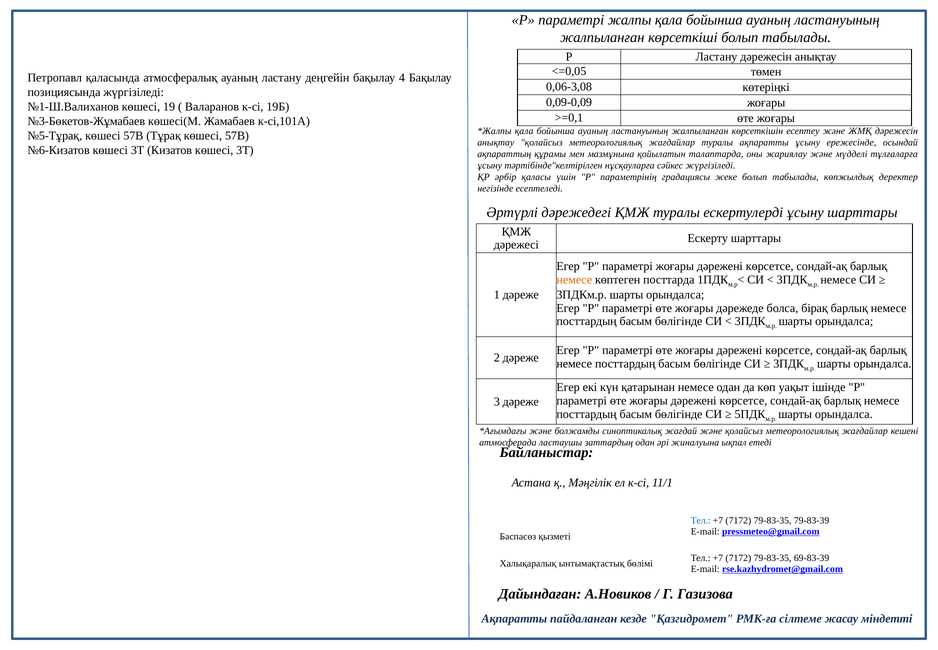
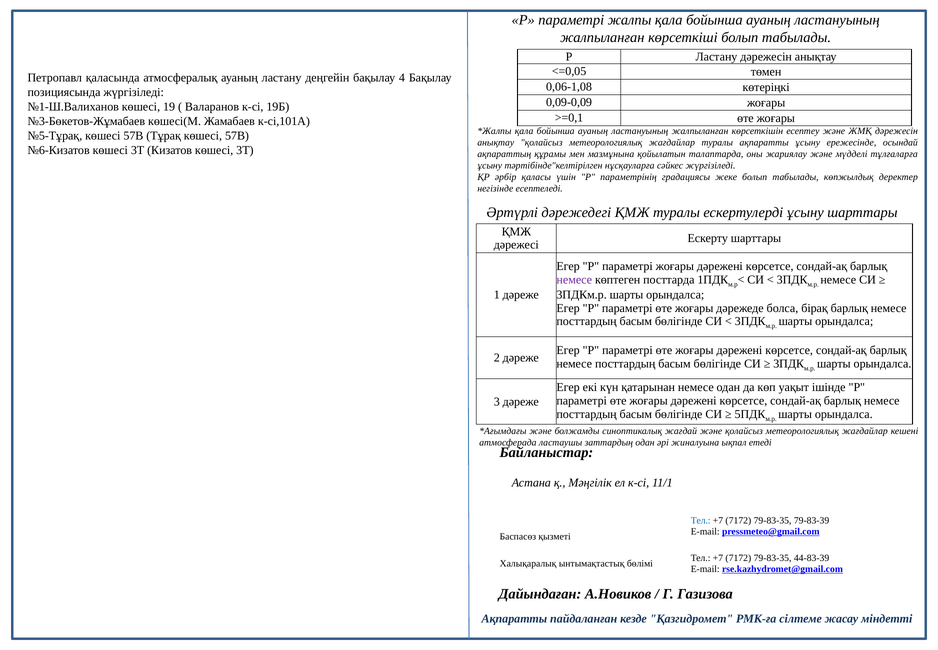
0,06-3,08: 0,06-3,08 -> 0,06-1,08
немесе at (574, 279) colour: orange -> purple
69-83-39: 69-83-39 -> 44-83-39
